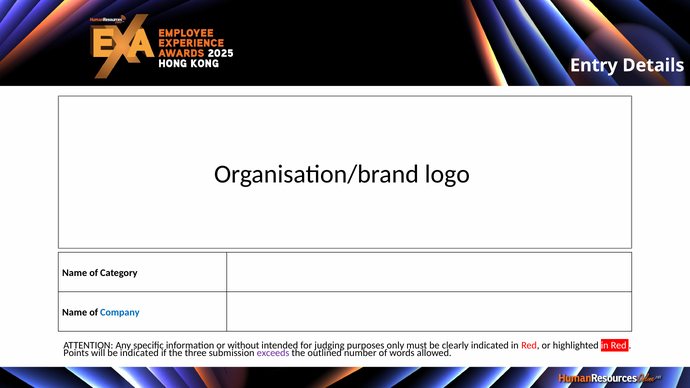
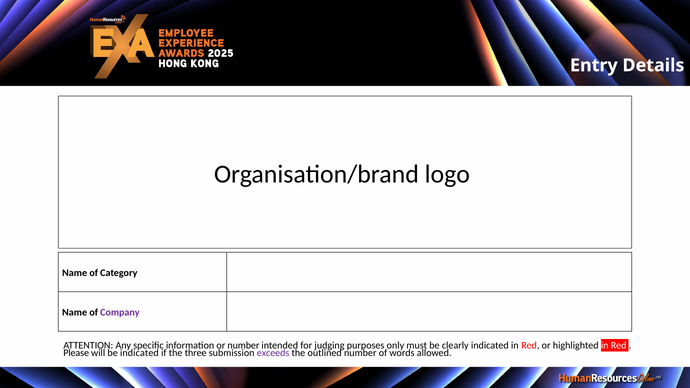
Company colour: blue -> purple
or without: without -> number
Points: Points -> Please
